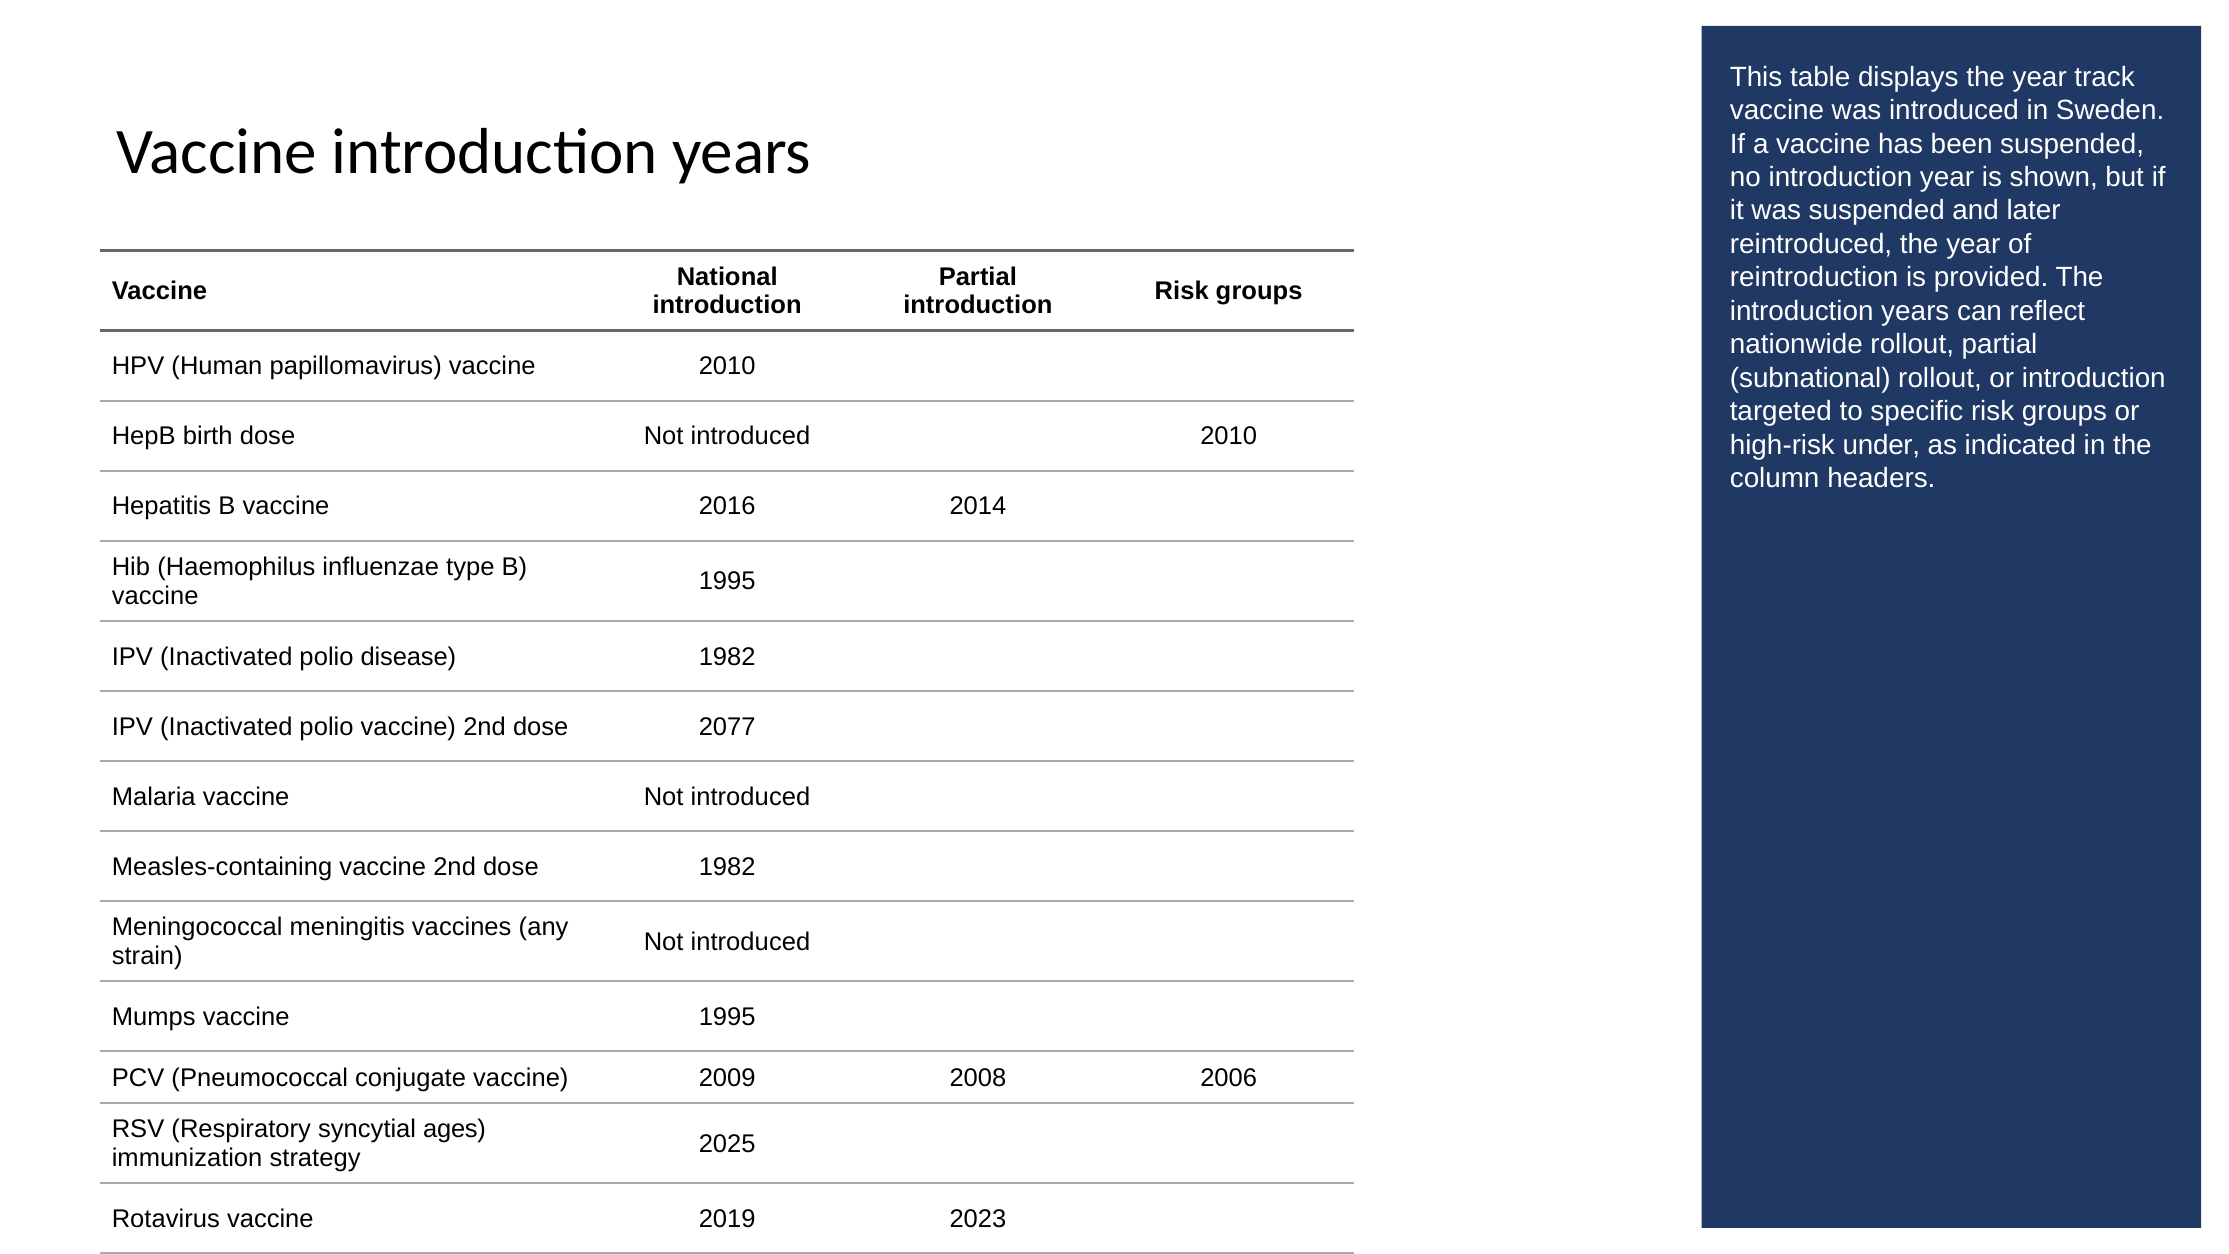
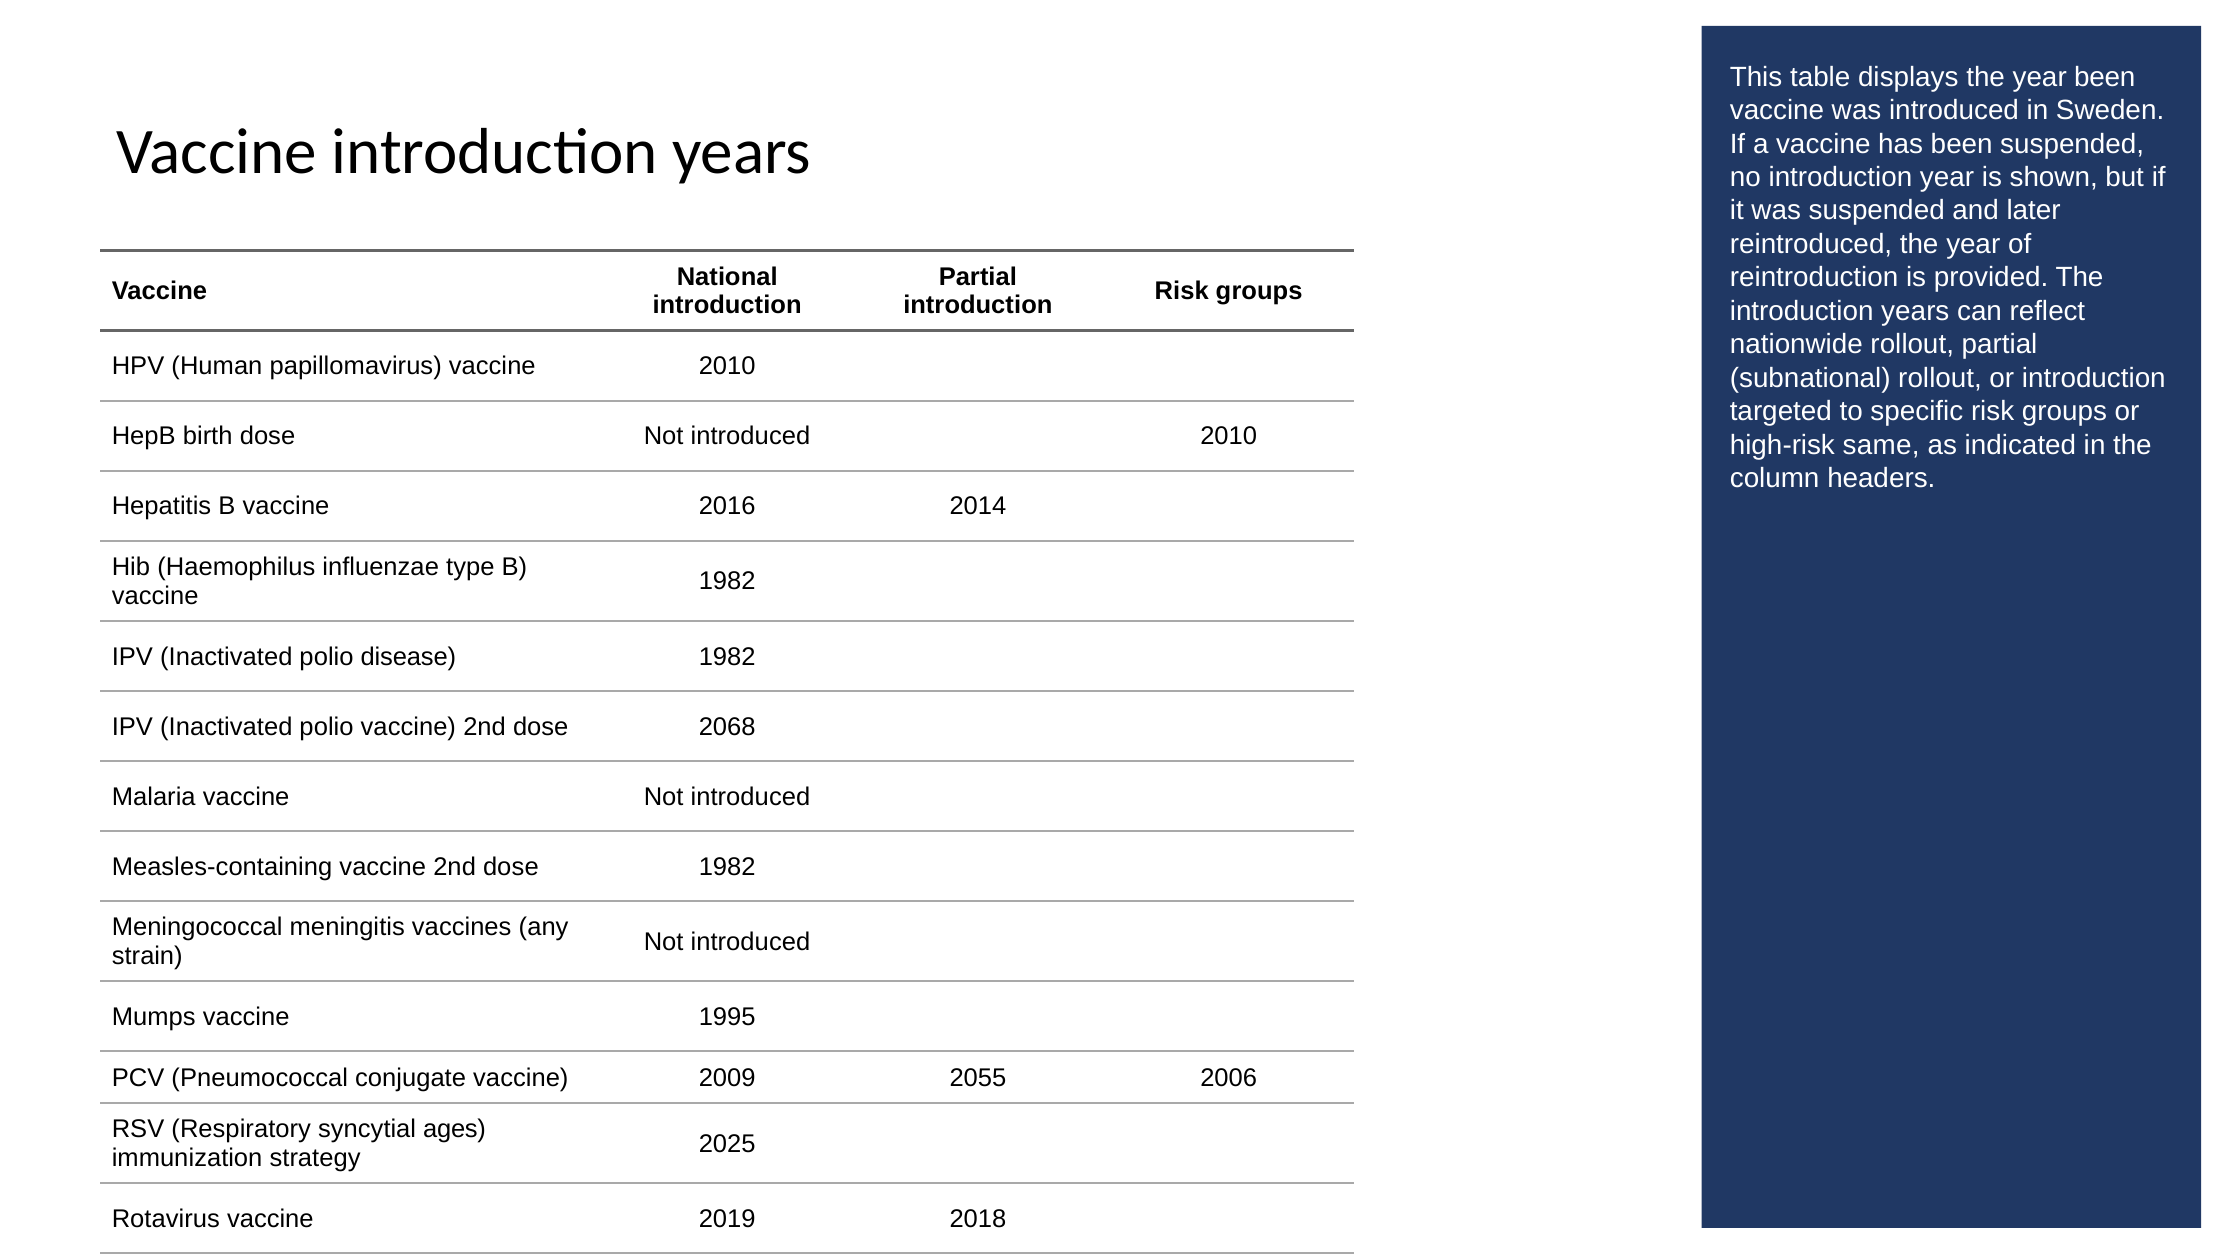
year track: track -> been
under: under -> same
1995 at (727, 581): 1995 -> 1982
2077: 2077 -> 2068
2008: 2008 -> 2055
2023: 2023 -> 2018
